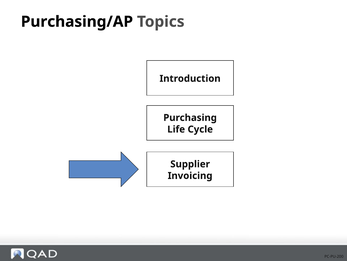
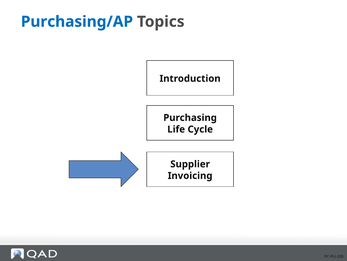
Purchasing/AP colour: black -> blue
